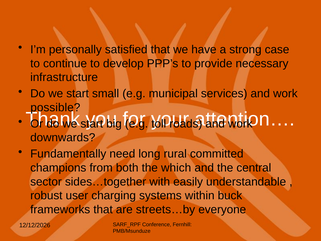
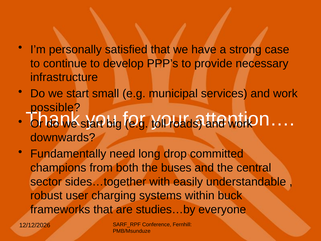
rural: rural -> drop
which: which -> buses
streets…by: streets…by -> studies…by
